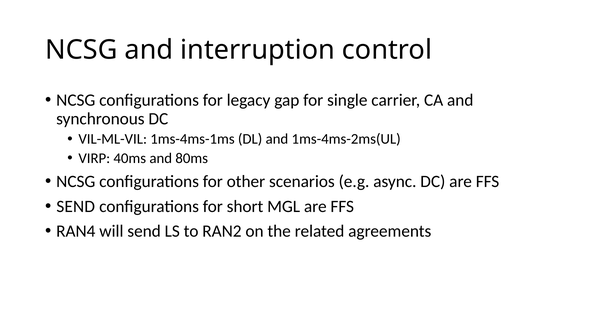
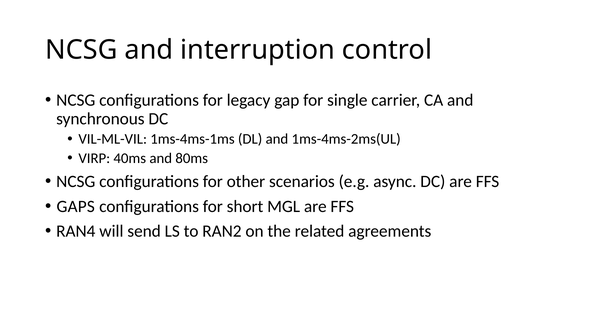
SEND at (76, 206): SEND -> GAPS
